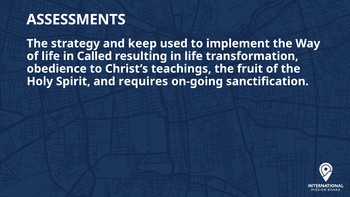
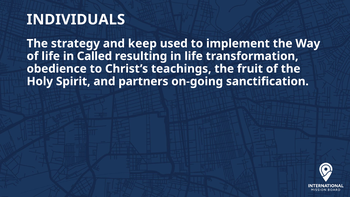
ASSESSMENTS: ASSESSMENTS -> INDIVIDUALS
requires: requires -> partners
